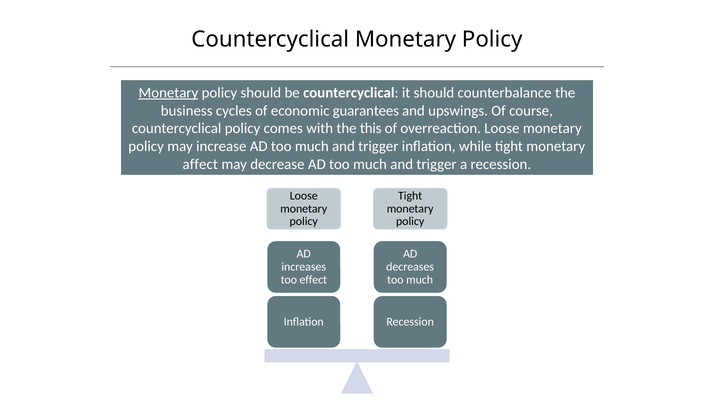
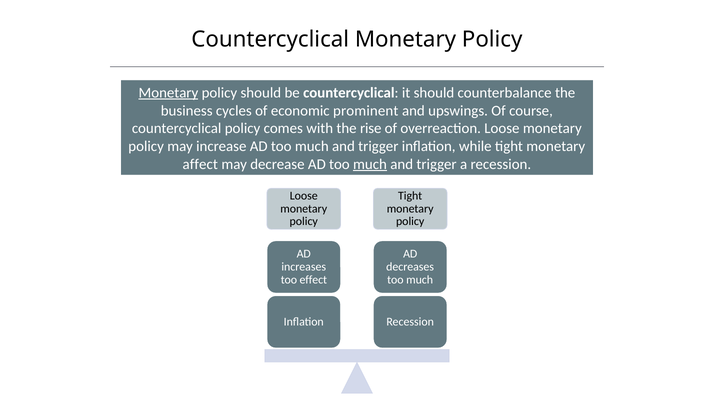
guarantees: guarantees -> prominent
this: this -> rise
much at (370, 164) underline: none -> present
